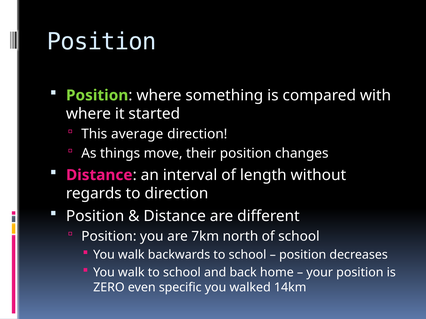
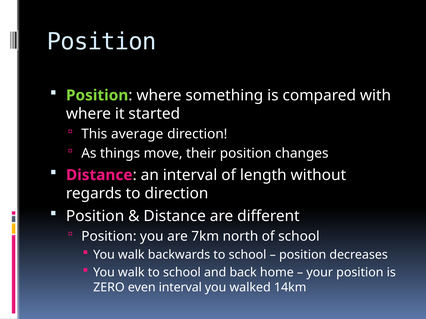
even specific: specific -> interval
